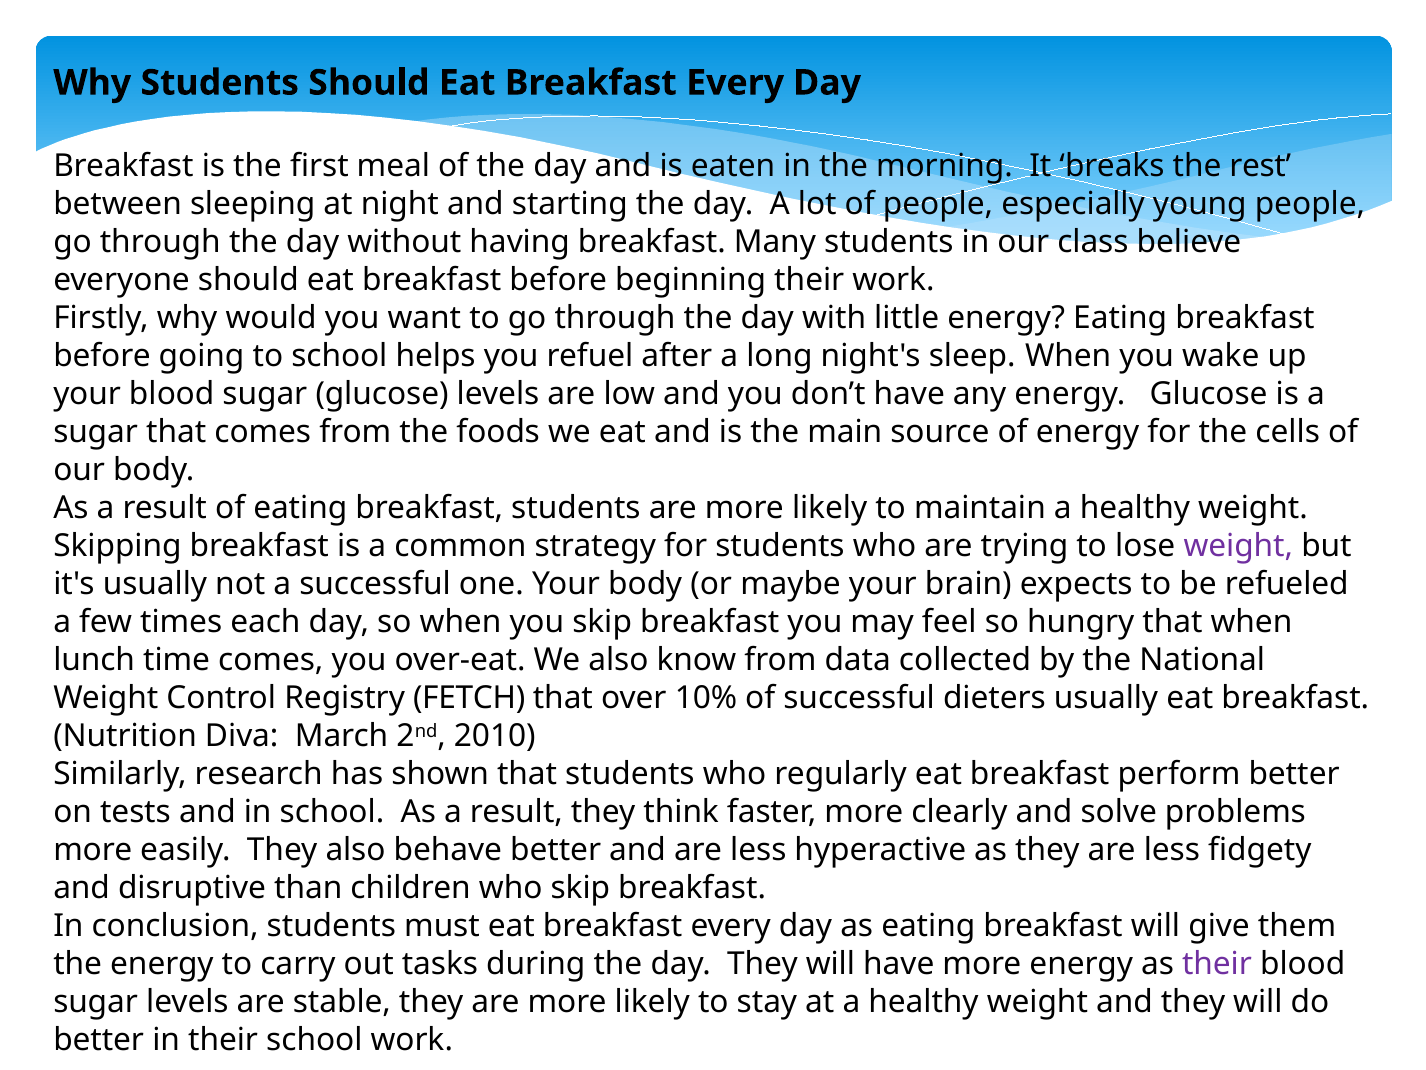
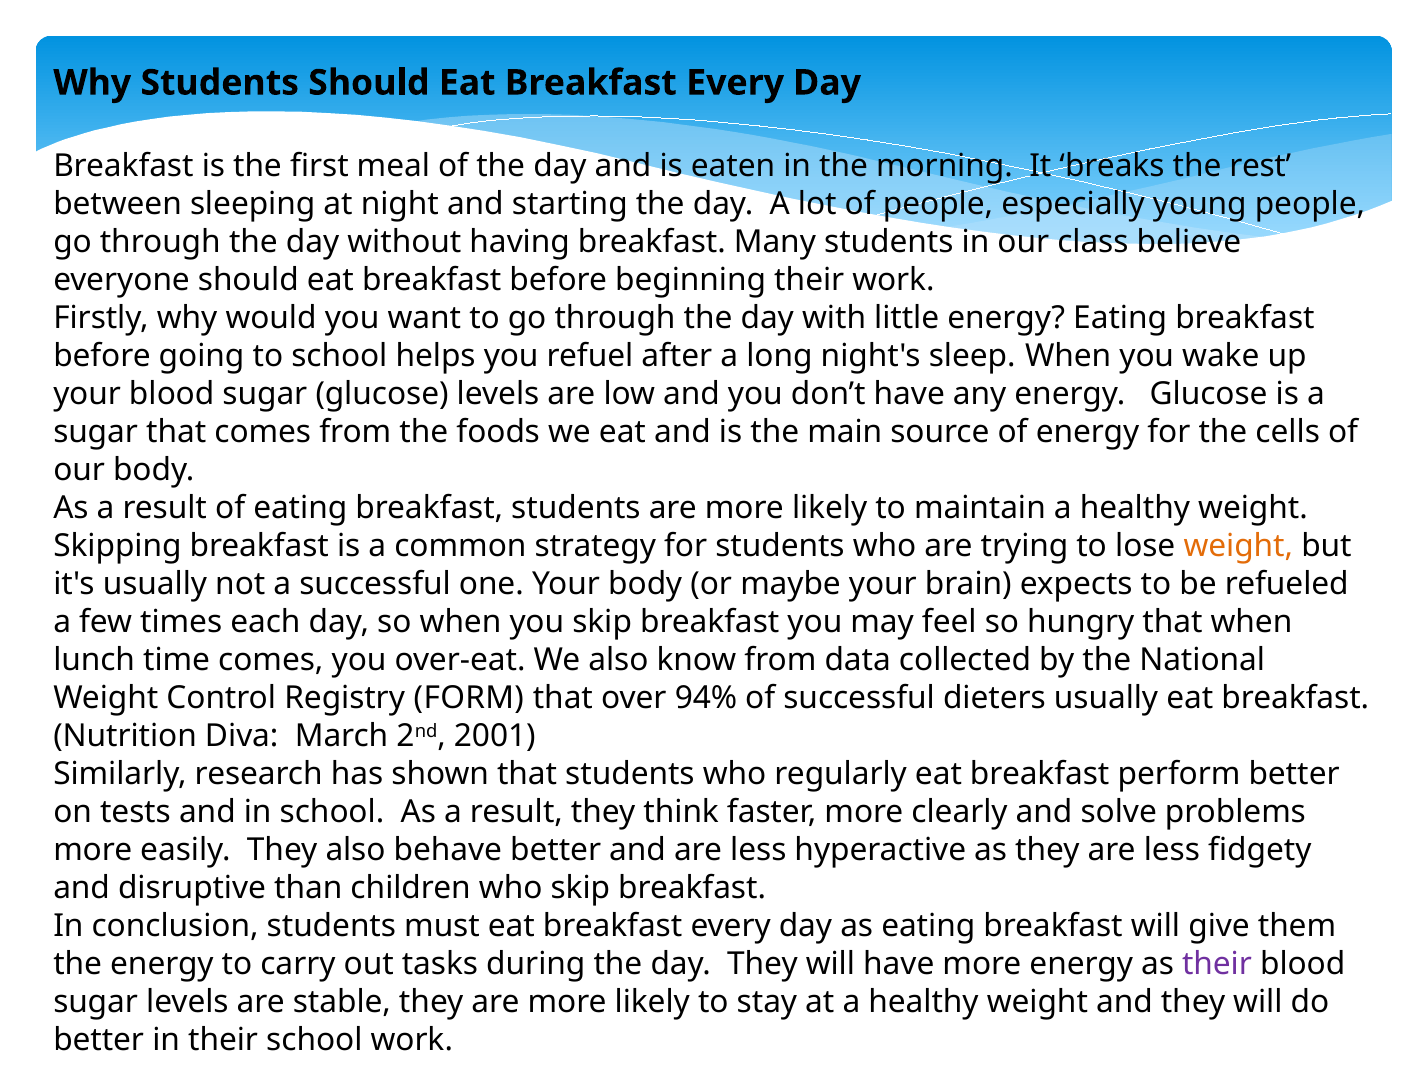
weight at (1238, 546) colour: purple -> orange
FETCH: FETCH -> FORM
10%: 10% -> 94%
2010: 2010 -> 2001
